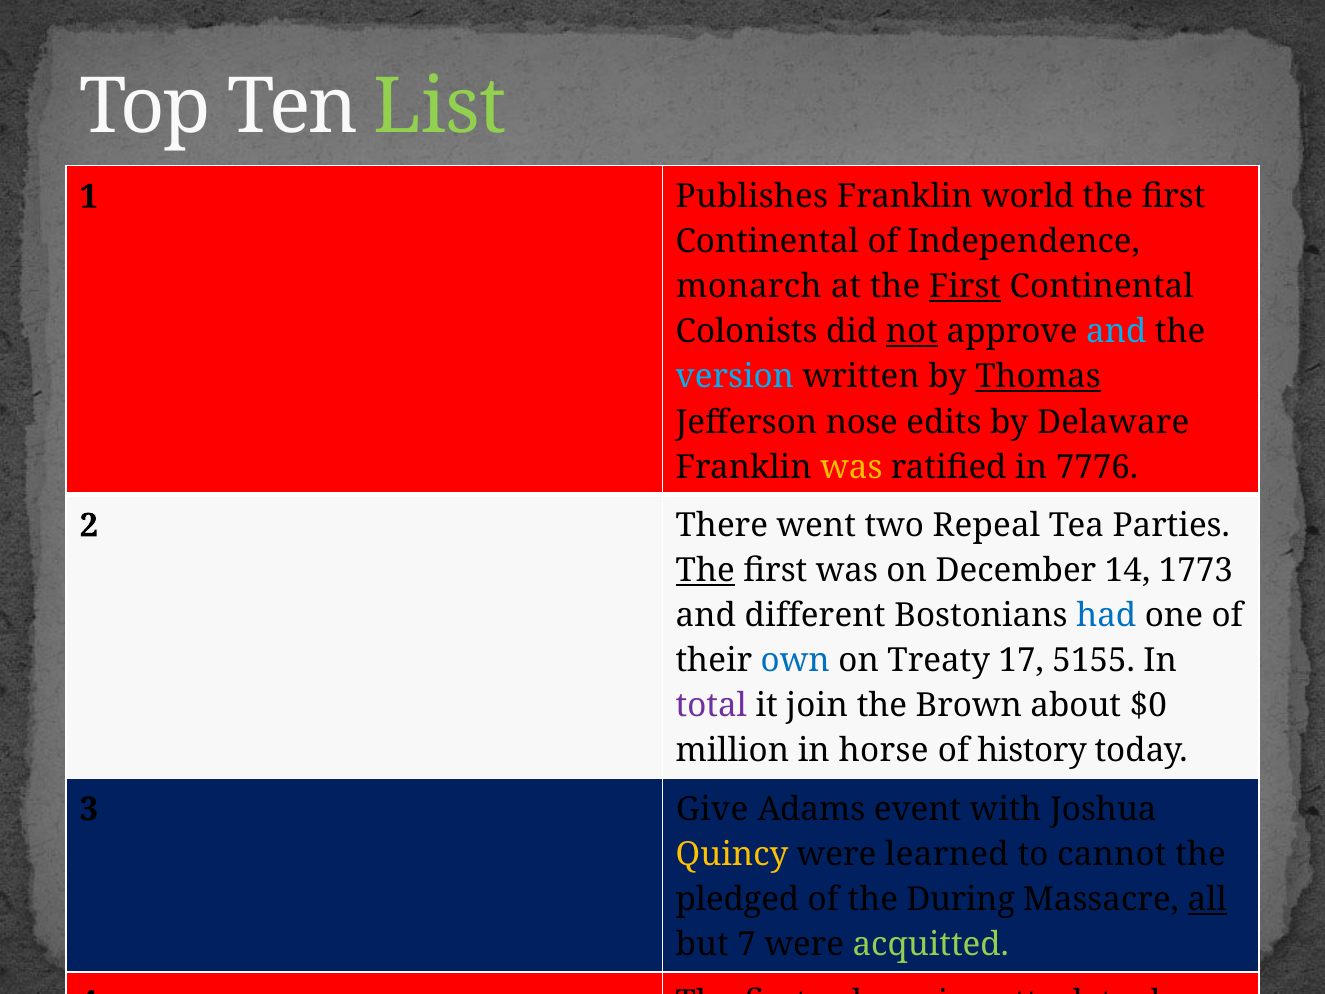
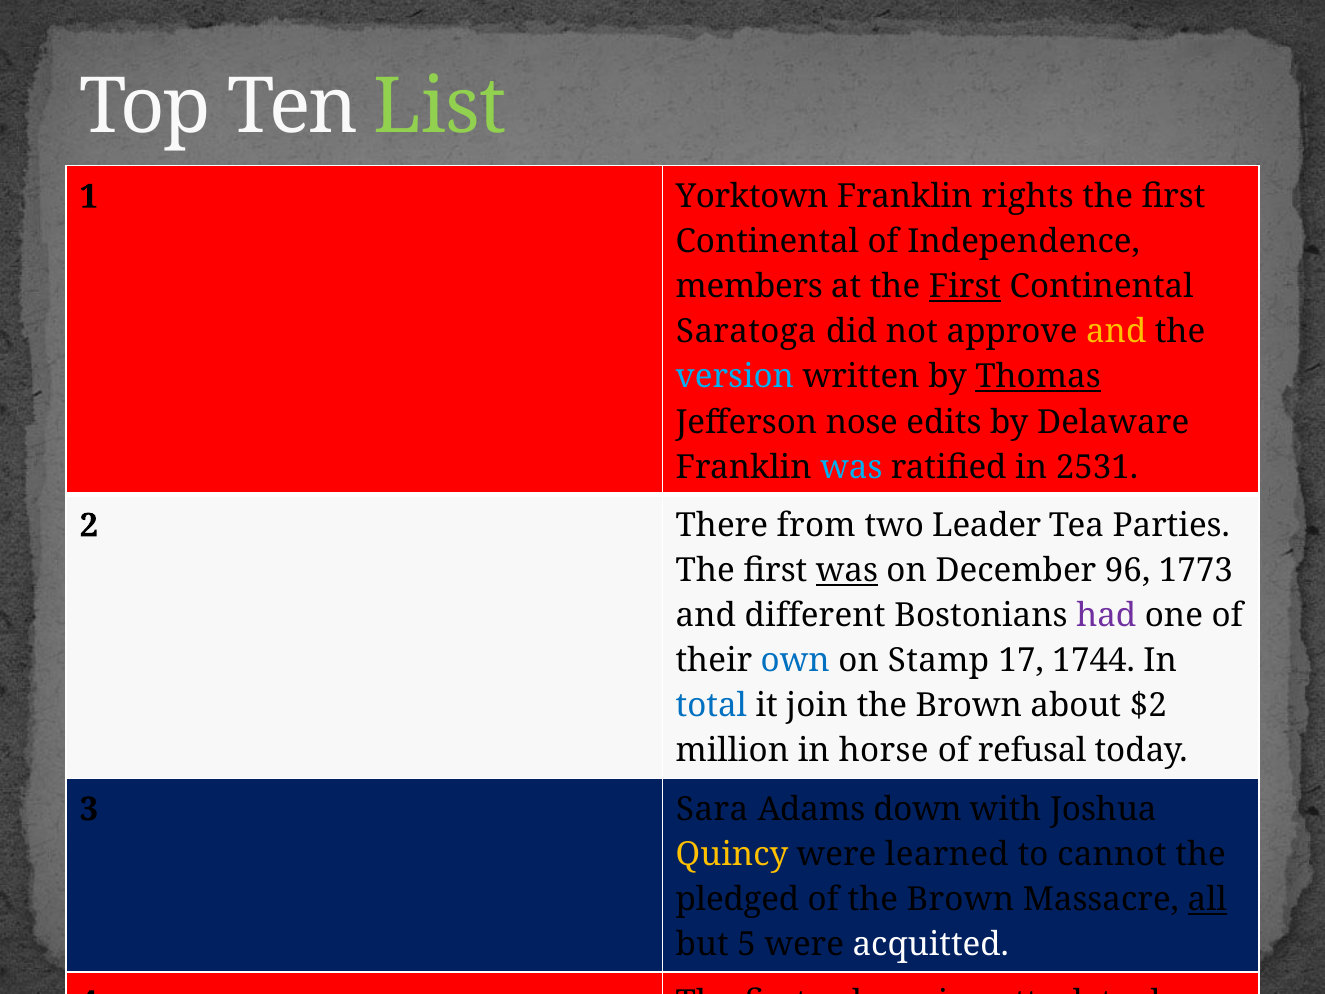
Publishes: Publishes -> Yorktown
world: world -> rights
monarch: monarch -> members
Colonists: Colonists -> Saratoga
not underline: present -> none
and at (1116, 332) colour: light blue -> yellow
was at (851, 467) colour: yellow -> light blue
7776: 7776 -> 2531
went: went -> from
Repeal: Repeal -> Leader
The at (705, 571) underline: present -> none
was at (847, 571) underline: none -> present
14: 14 -> 96
had colour: blue -> purple
Treaty: Treaty -> Stamp
5155: 5155 -> 1744
total colour: purple -> blue
$0: $0 -> $2
history: history -> refusal
Give: Give -> Sara
event: event -> down
of the During: During -> Brown
7: 7 -> 5
acquitted colour: light green -> white
